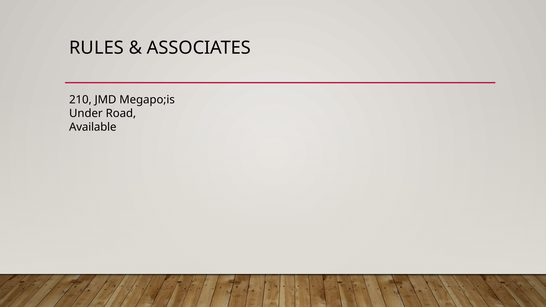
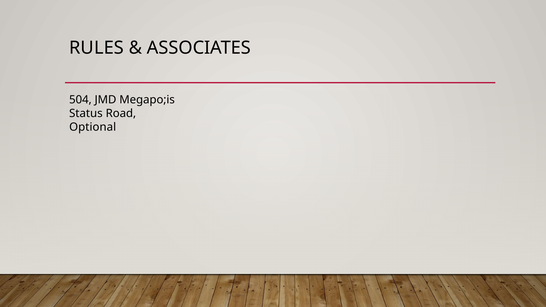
210: 210 -> 504
Under: Under -> Status
Available: Available -> Optional
